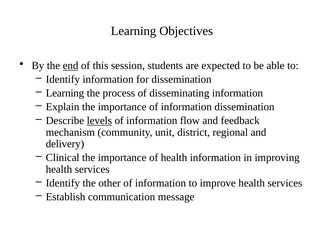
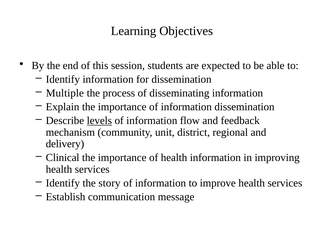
end underline: present -> none
Learning at (65, 93): Learning -> Multiple
other: other -> story
